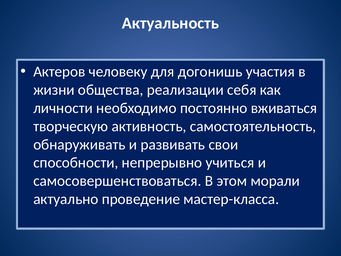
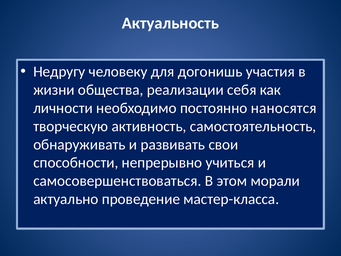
Актеров: Актеров -> Недругу
вживаться: вживаться -> наносятся
